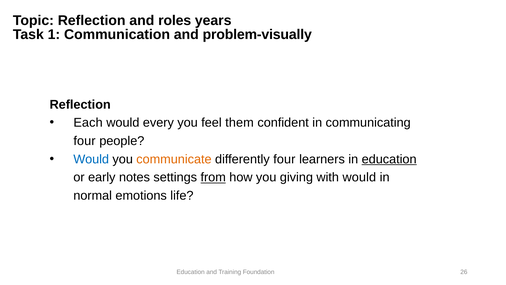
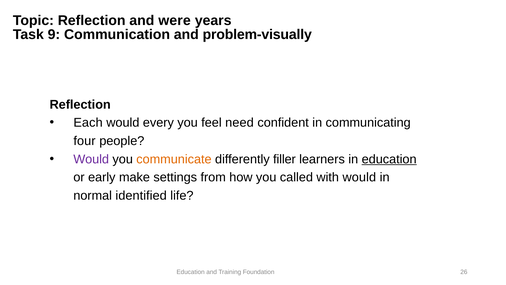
roles: roles -> were
1: 1 -> 9
them: them -> need
Would at (91, 159) colour: blue -> purple
differently four: four -> filler
notes: notes -> make
from underline: present -> none
giving: giving -> called
emotions: emotions -> identified
